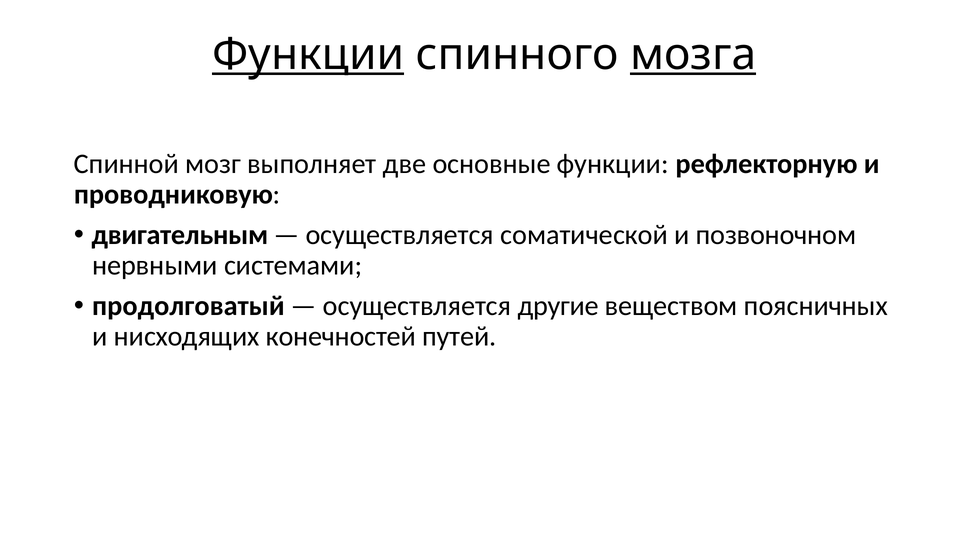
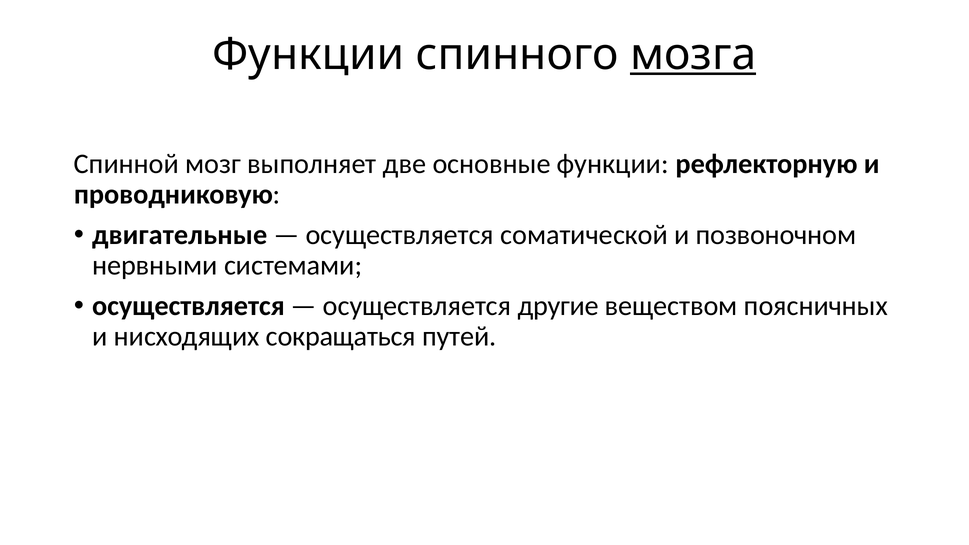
Функции at (308, 55) underline: present -> none
двигательным: двигательным -> двигательные
продолговатый at (188, 306): продолговатый -> осуществляется
конечностей: конечностей -> сокращаться
